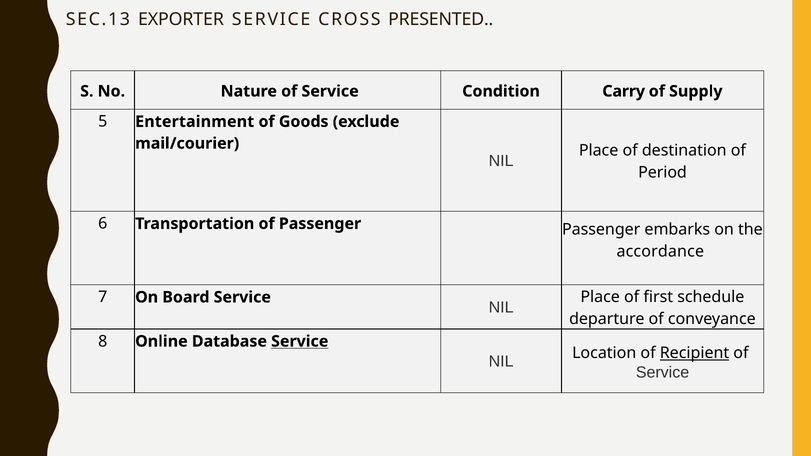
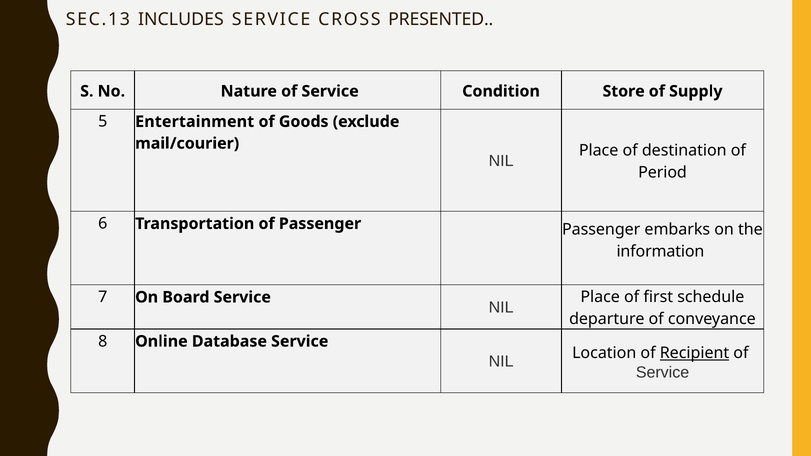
EXPORTER: EXPORTER -> INCLUDES
Carry: Carry -> Store
accordance: accordance -> information
Service at (300, 341) underline: present -> none
